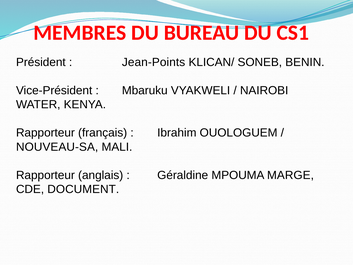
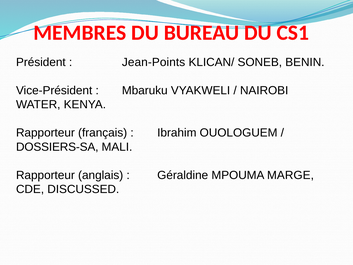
NOUVEAU-SA: NOUVEAU-SA -> DOSSIERS-SA
DOCUMENT: DOCUMENT -> DISCUSSED
